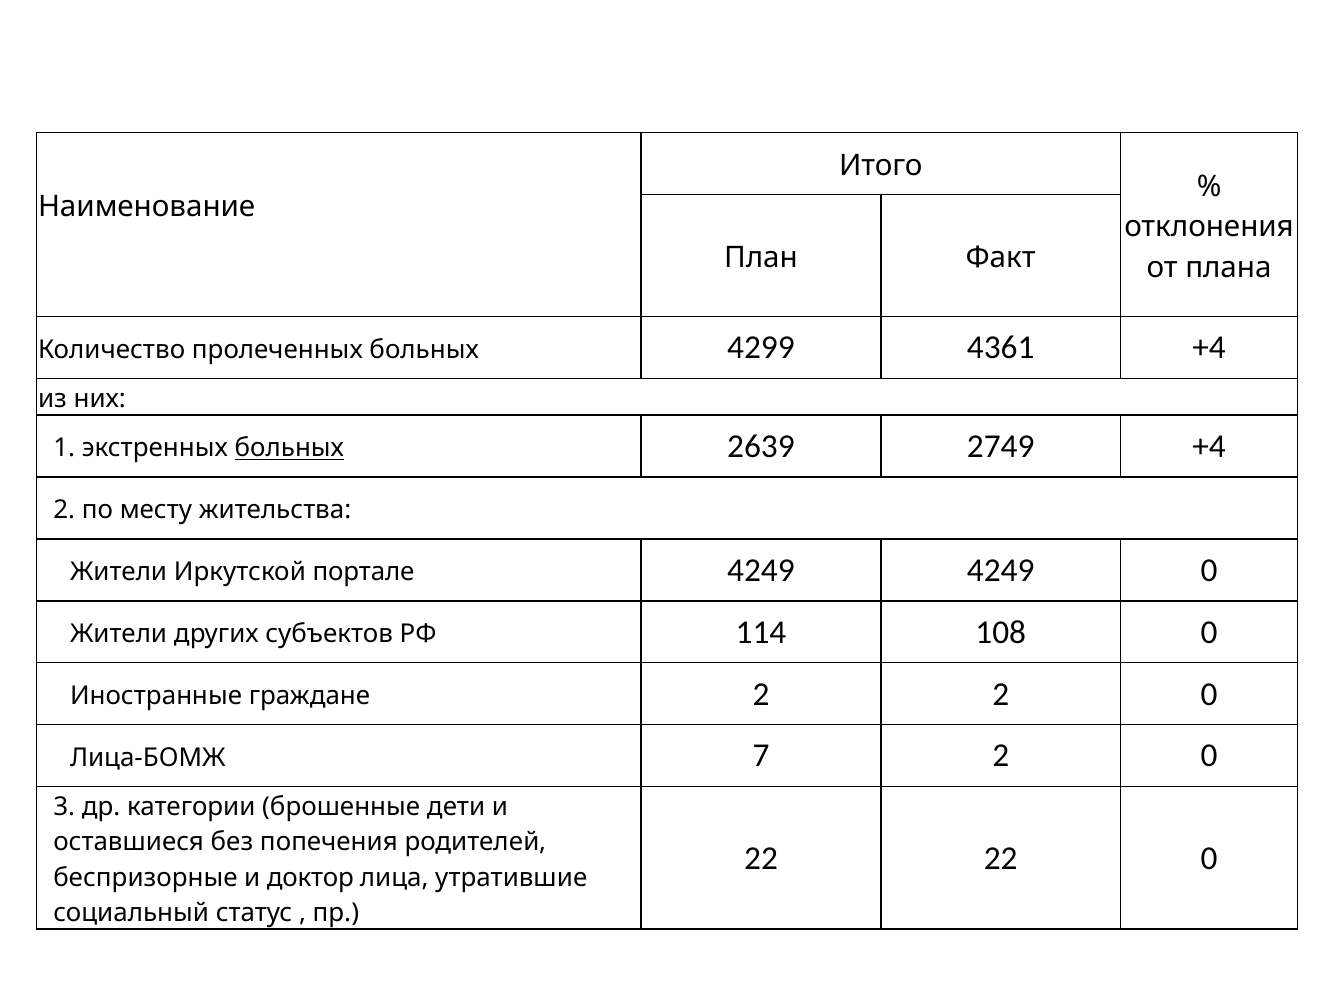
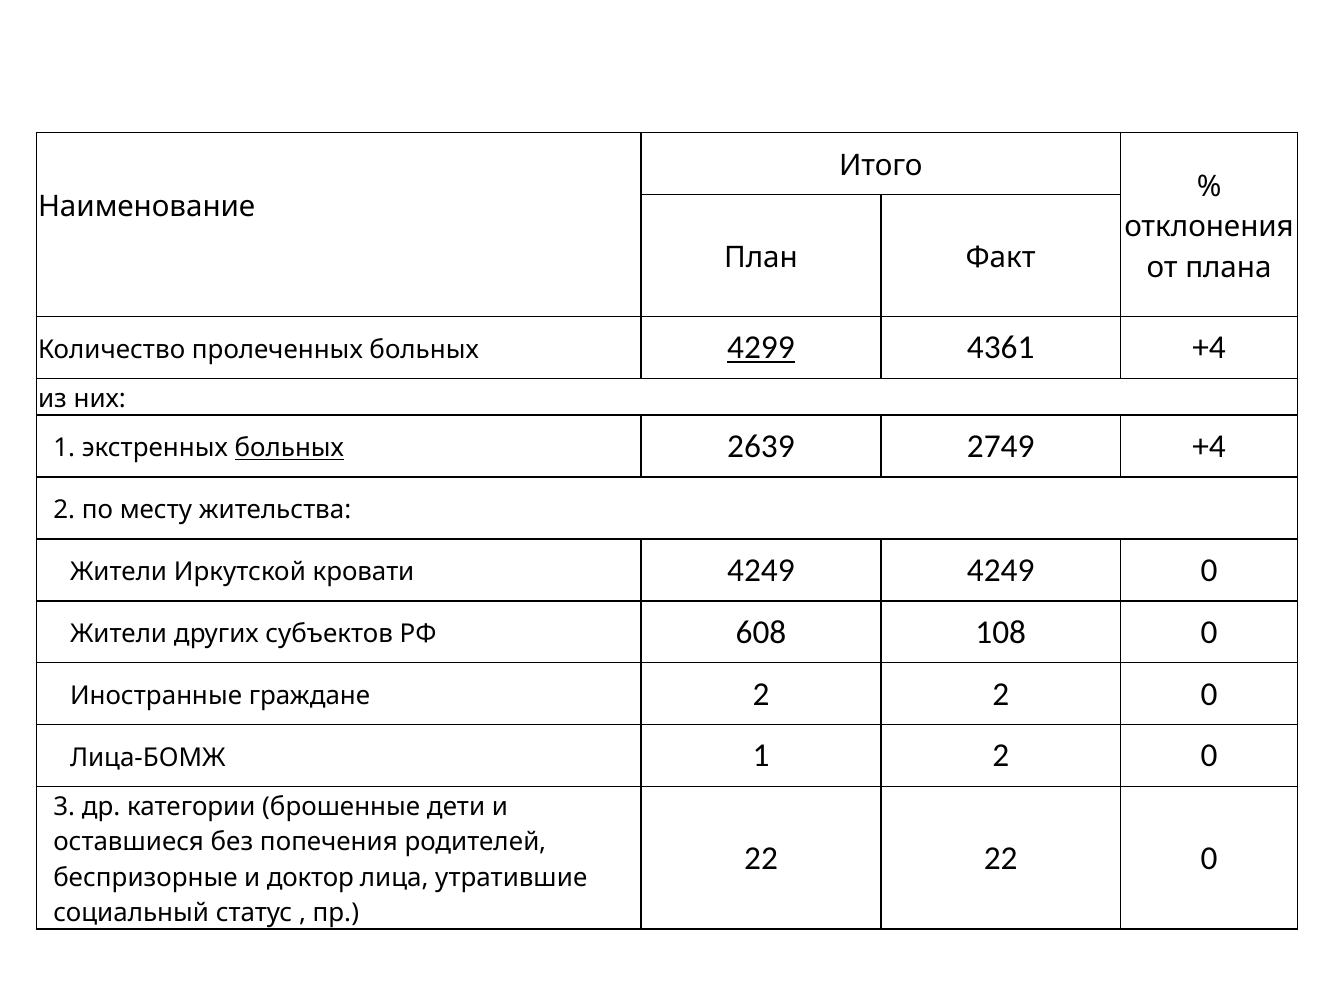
4299 underline: none -> present
портале: портале -> кровати
114: 114 -> 608
Лица-БОМЖ 7: 7 -> 1
